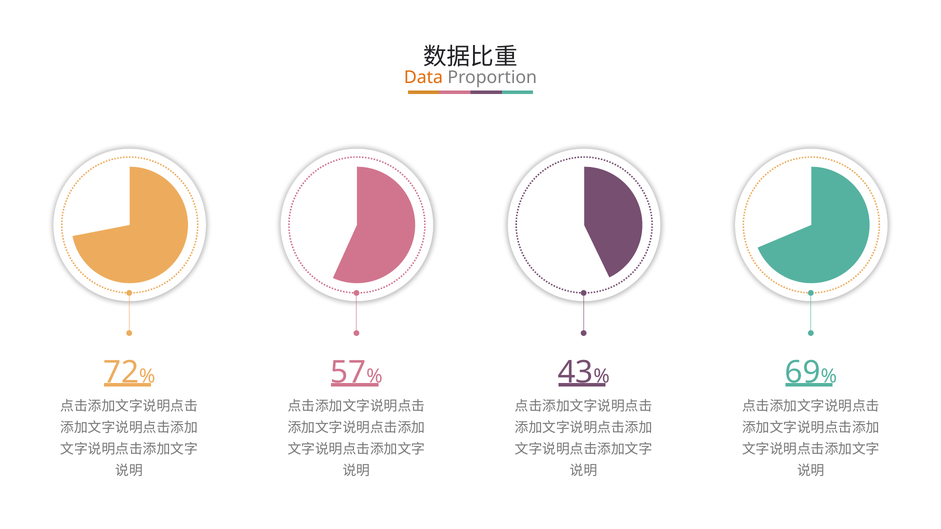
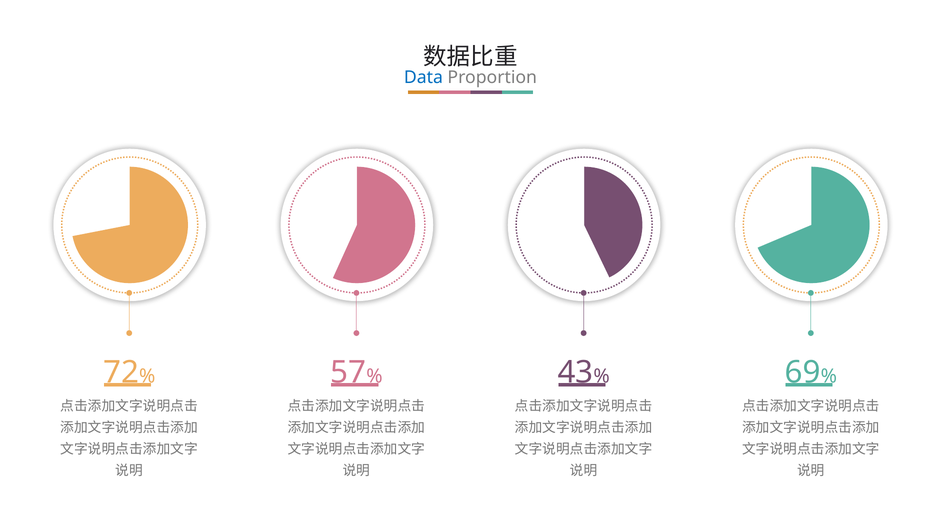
Data colour: orange -> blue
